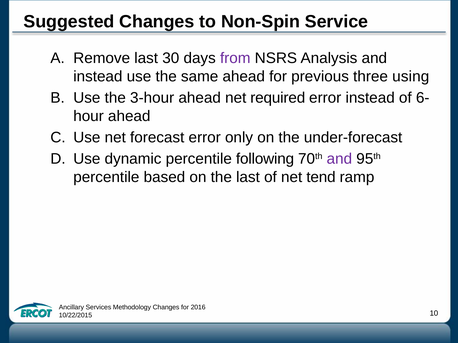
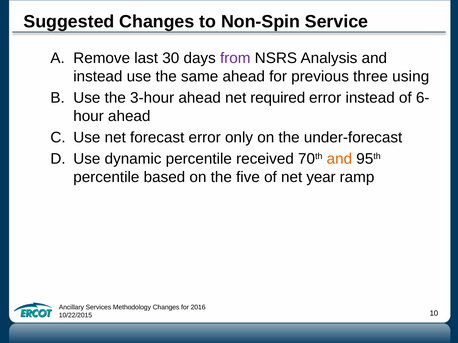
following: following -> received
and at (339, 159) colour: purple -> orange
the last: last -> five
tend: tend -> year
